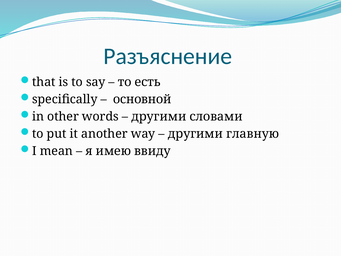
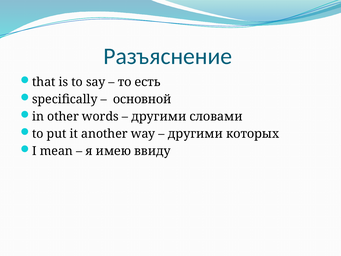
главную: главную -> которых
